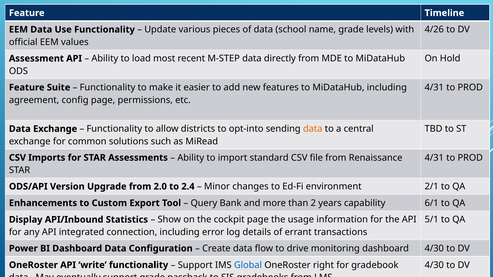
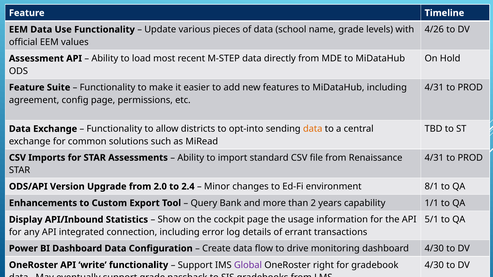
2/1: 2/1 -> 8/1
6/1: 6/1 -> 1/1
Global colour: blue -> purple
